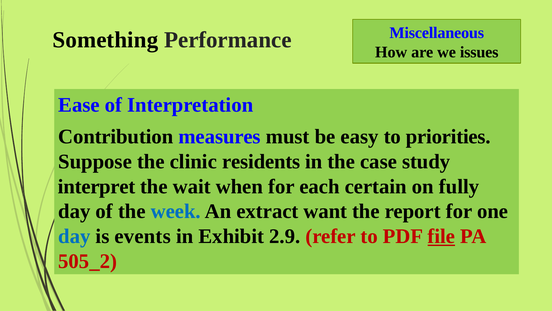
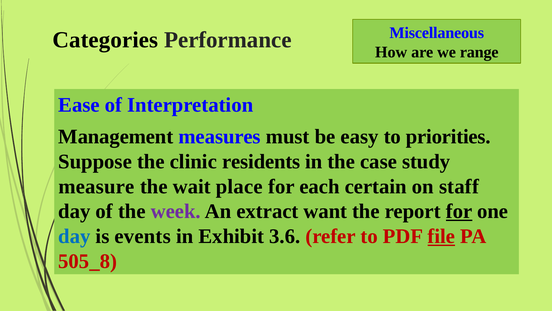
Something: Something -> Categories
issues: issues -> range
Contribution: Contribution -> Management
interpret: interpret -> measure
when: when -> place
fully: fully -> staff
week colour: blue -> purple
for at (459, 211) underline: none -> present
2.9: 2.9 -> 3.6
505_2: 505_2 -> 505_8
